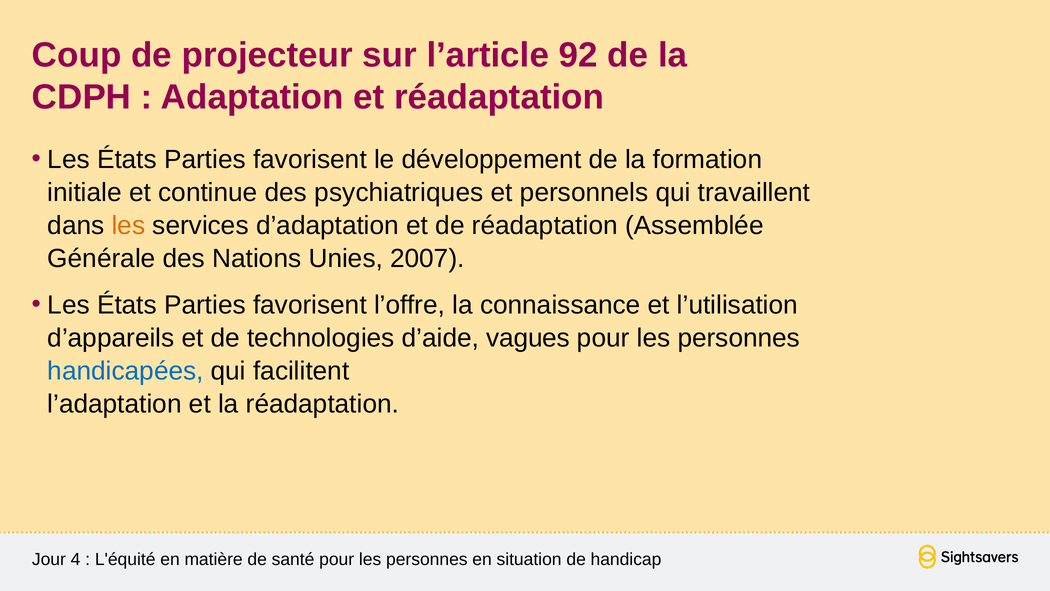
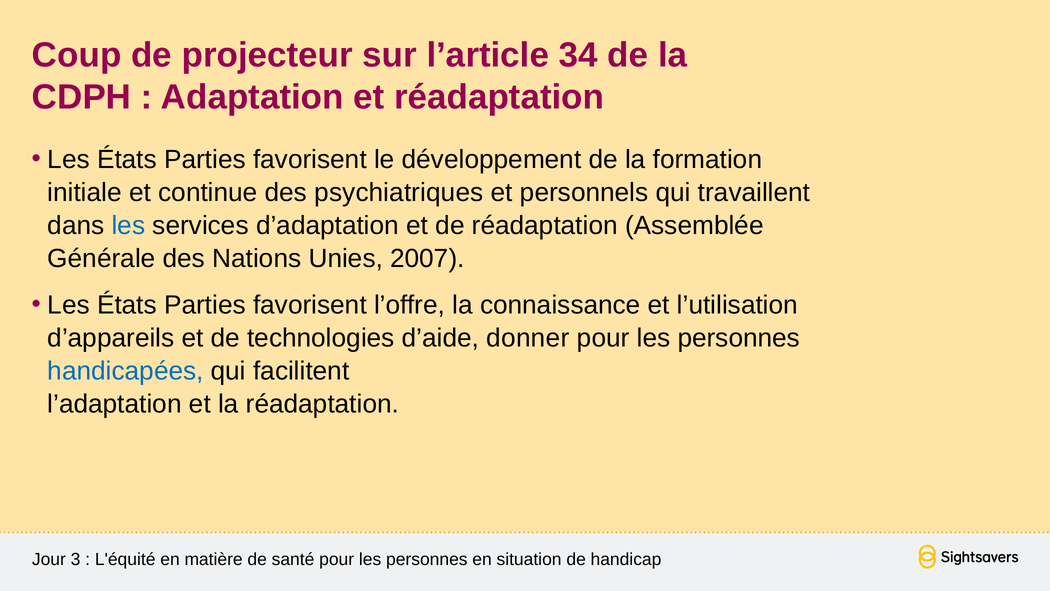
92: 92 -> 34
les at (128, 226) colour: orange -> blue
vagues: vagues -> donner
4: 4 -> 3
